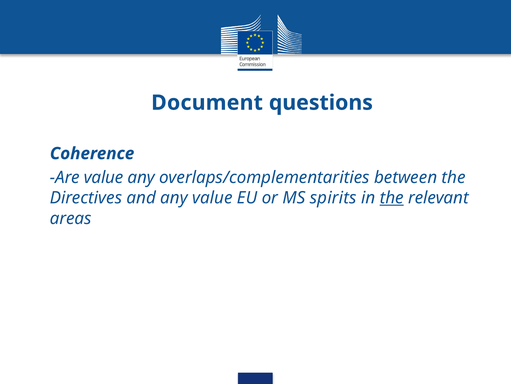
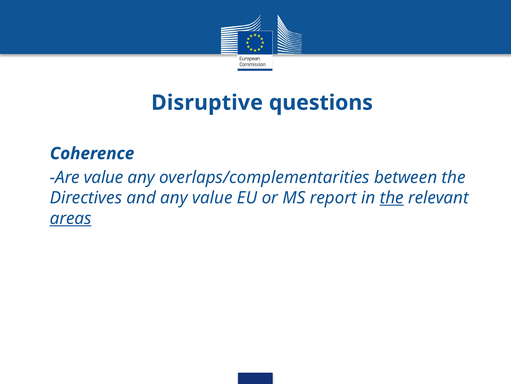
Document: Document -> Disruptive
spirits: spirits -> report
areas underline: none -> present
